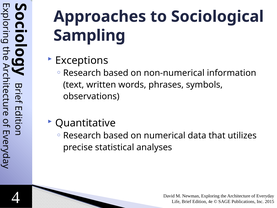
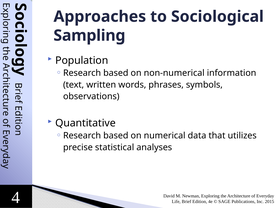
Exceptions: Exceptions -> Population
